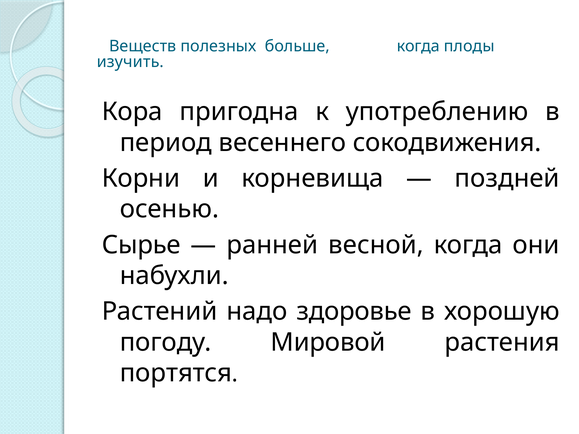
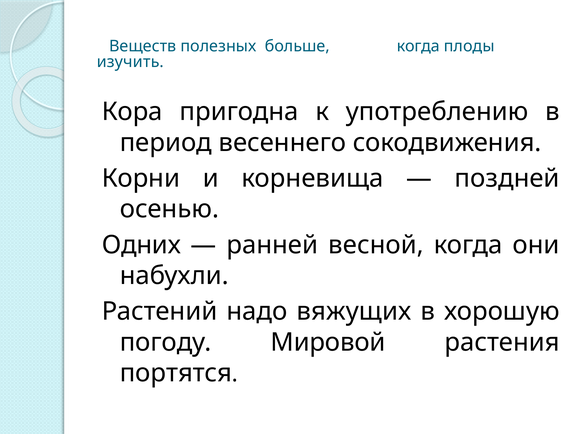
Сырье: Сырье -> Одних
здоровье: здоровье -> вяжущих
